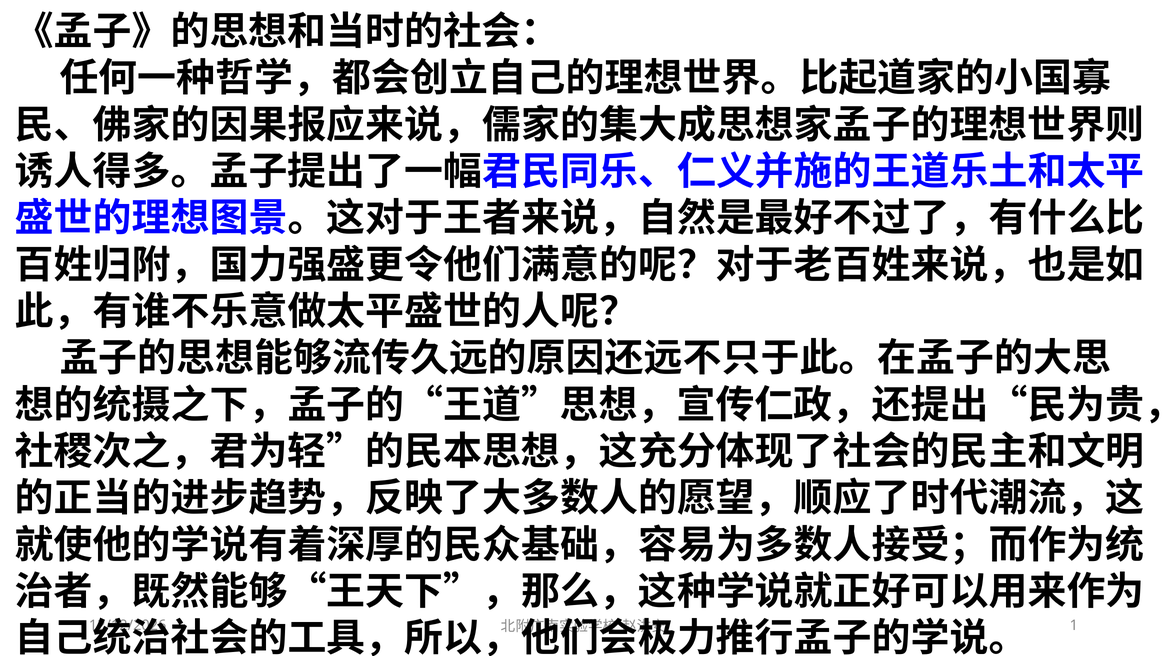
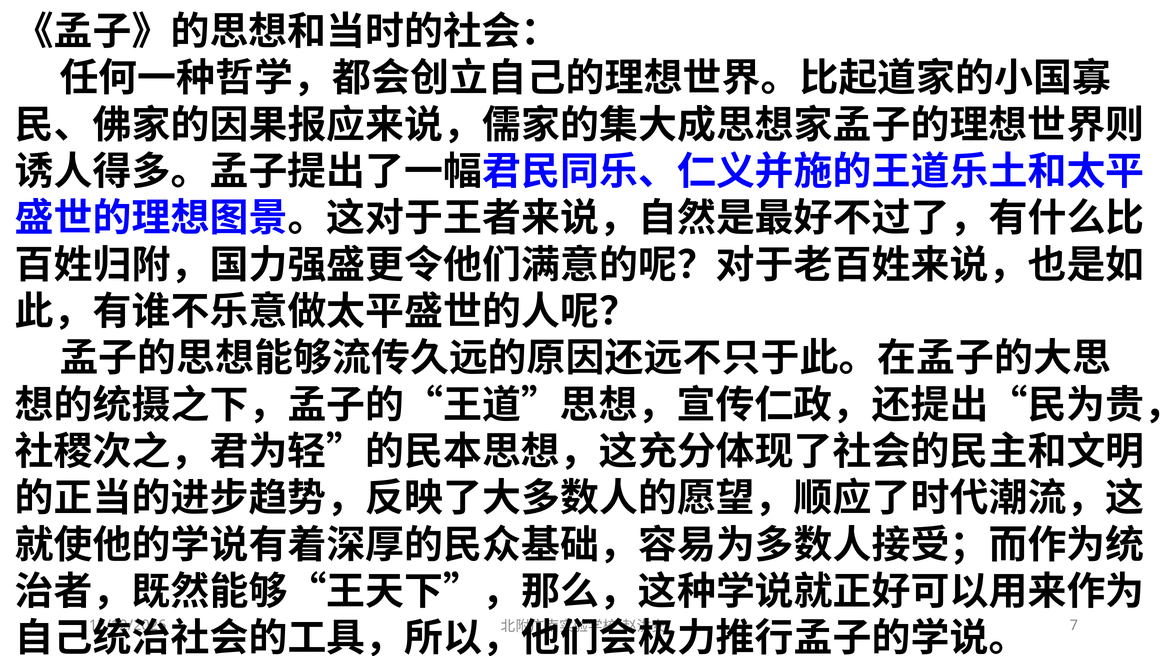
1: 1 -> 7
